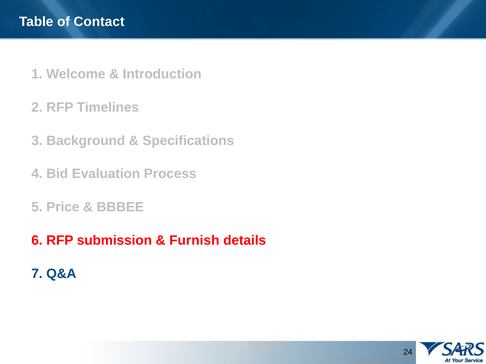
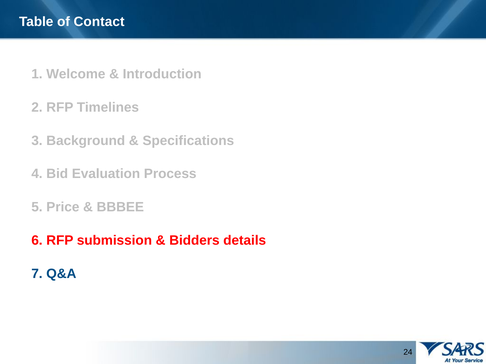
Furnish: Furnish -> Bidders
